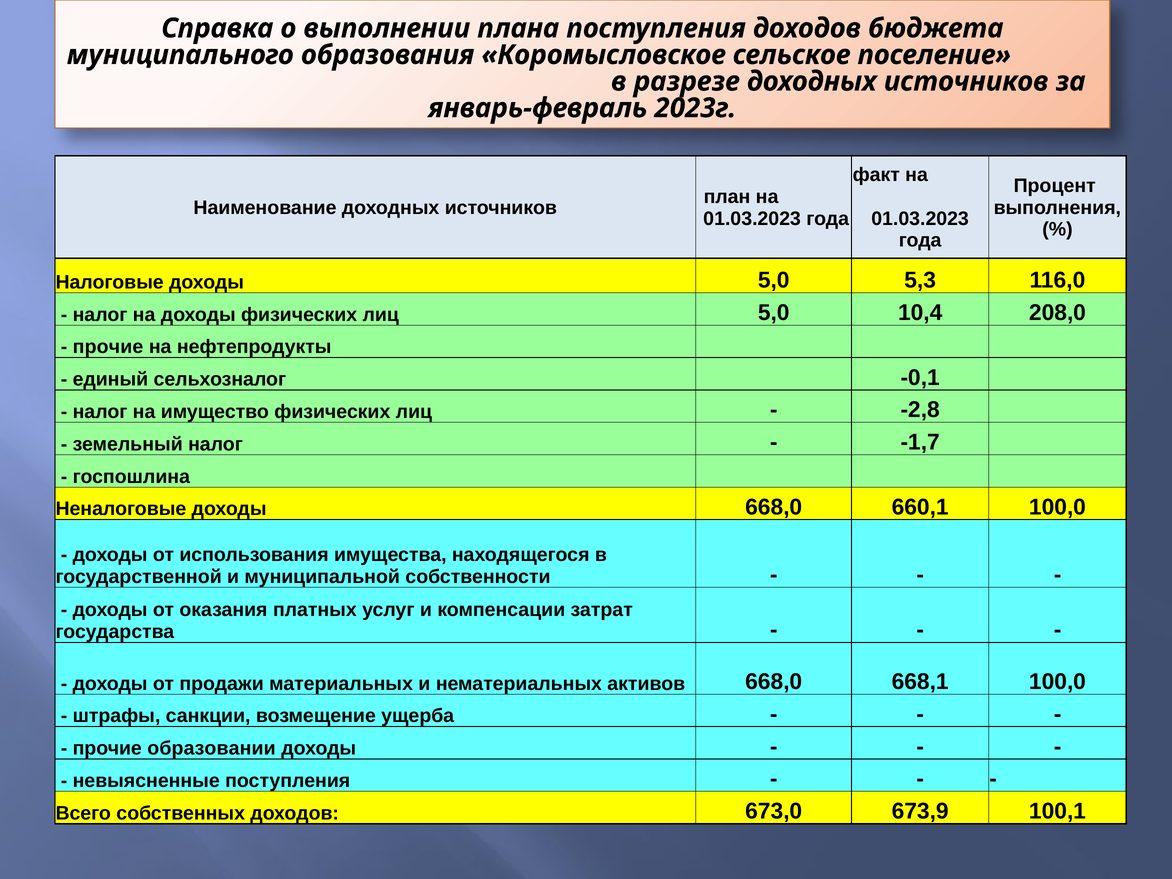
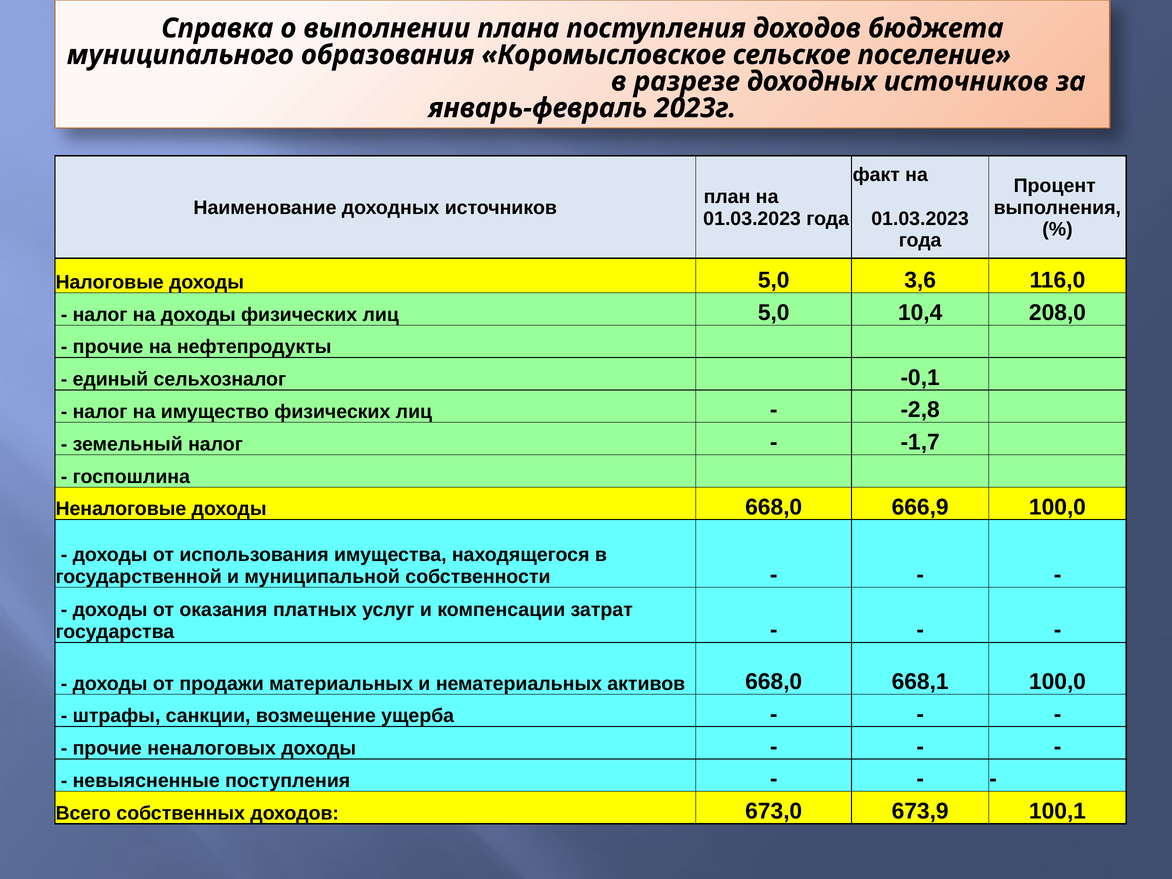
5,3: 5,3 -> 3,6
660,1: 660,1 -> 666,9
образовании: образовании -> неналоговых
